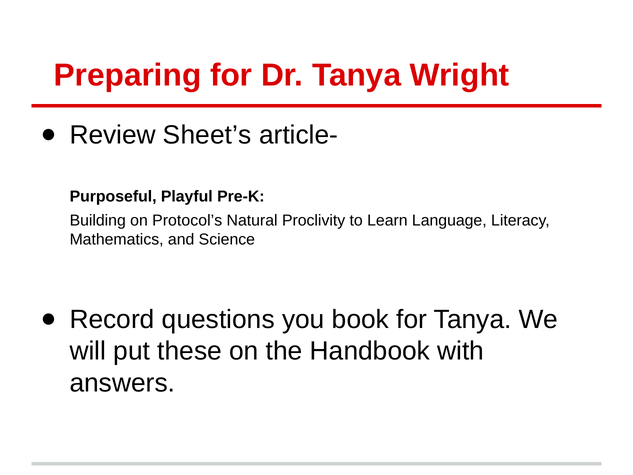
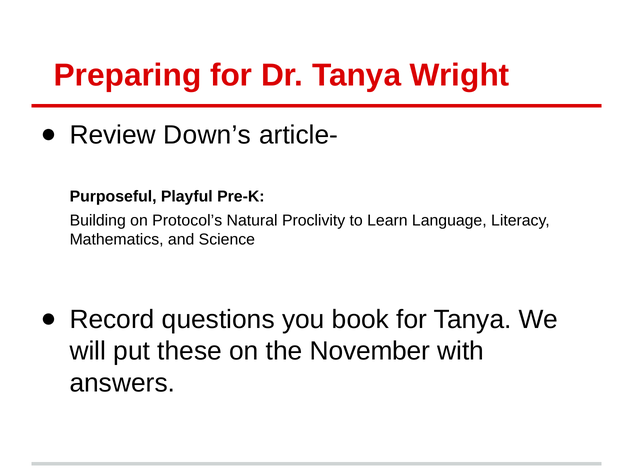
Sheet’s: Sheet’s -> Down’s
Handbook: Handbook -> November
